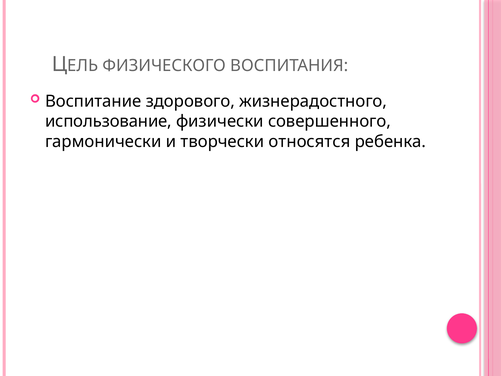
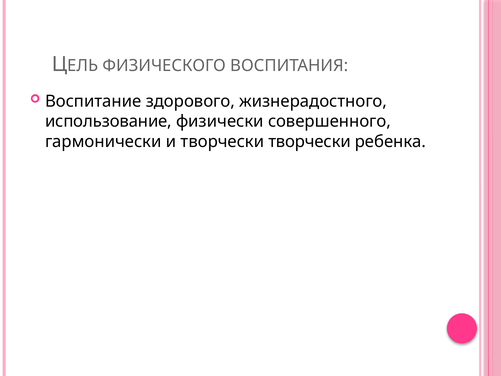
творчески относятся: относятся -> творчески
